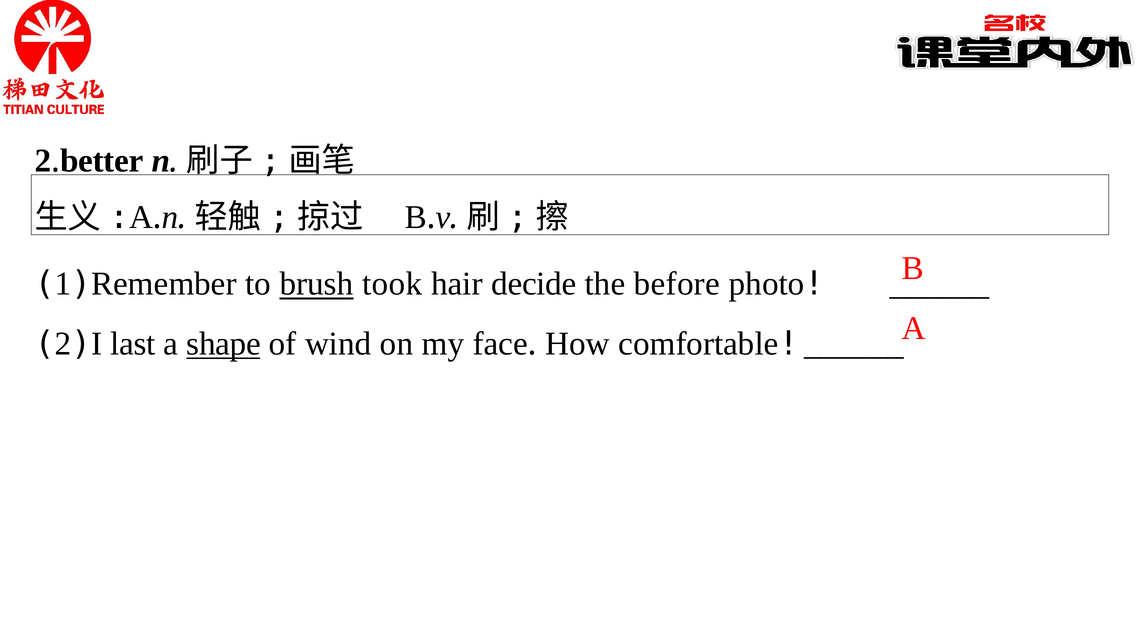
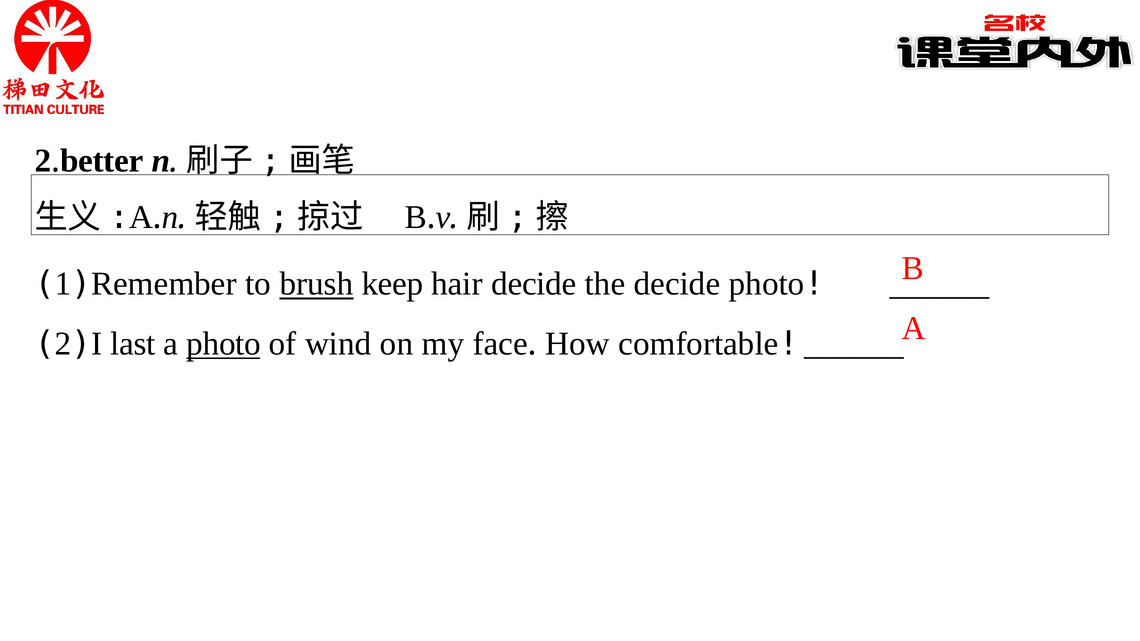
took: took -> keep
the before: before -> decide
a shape: shape -> photo
